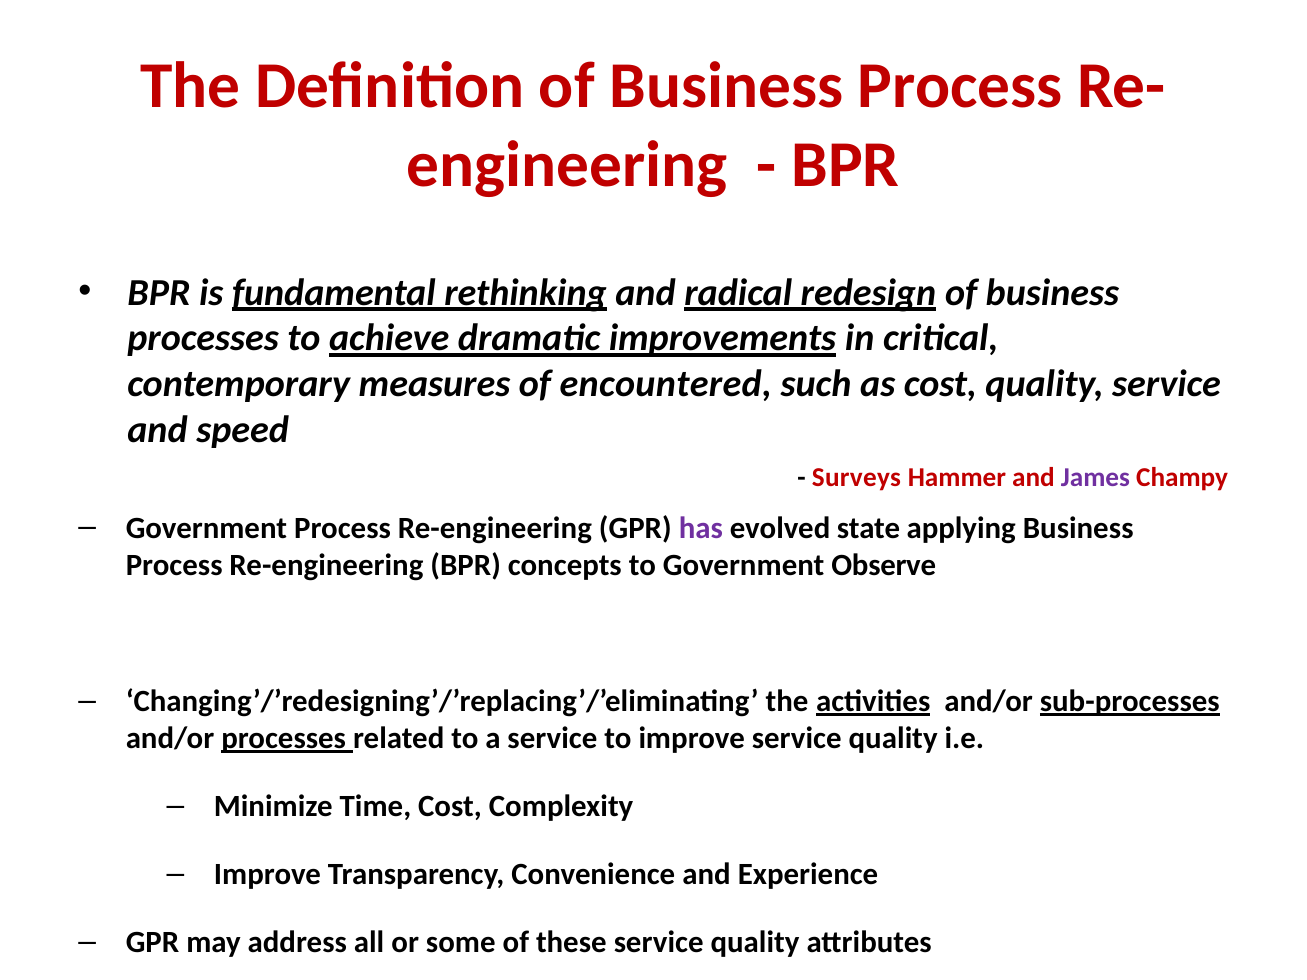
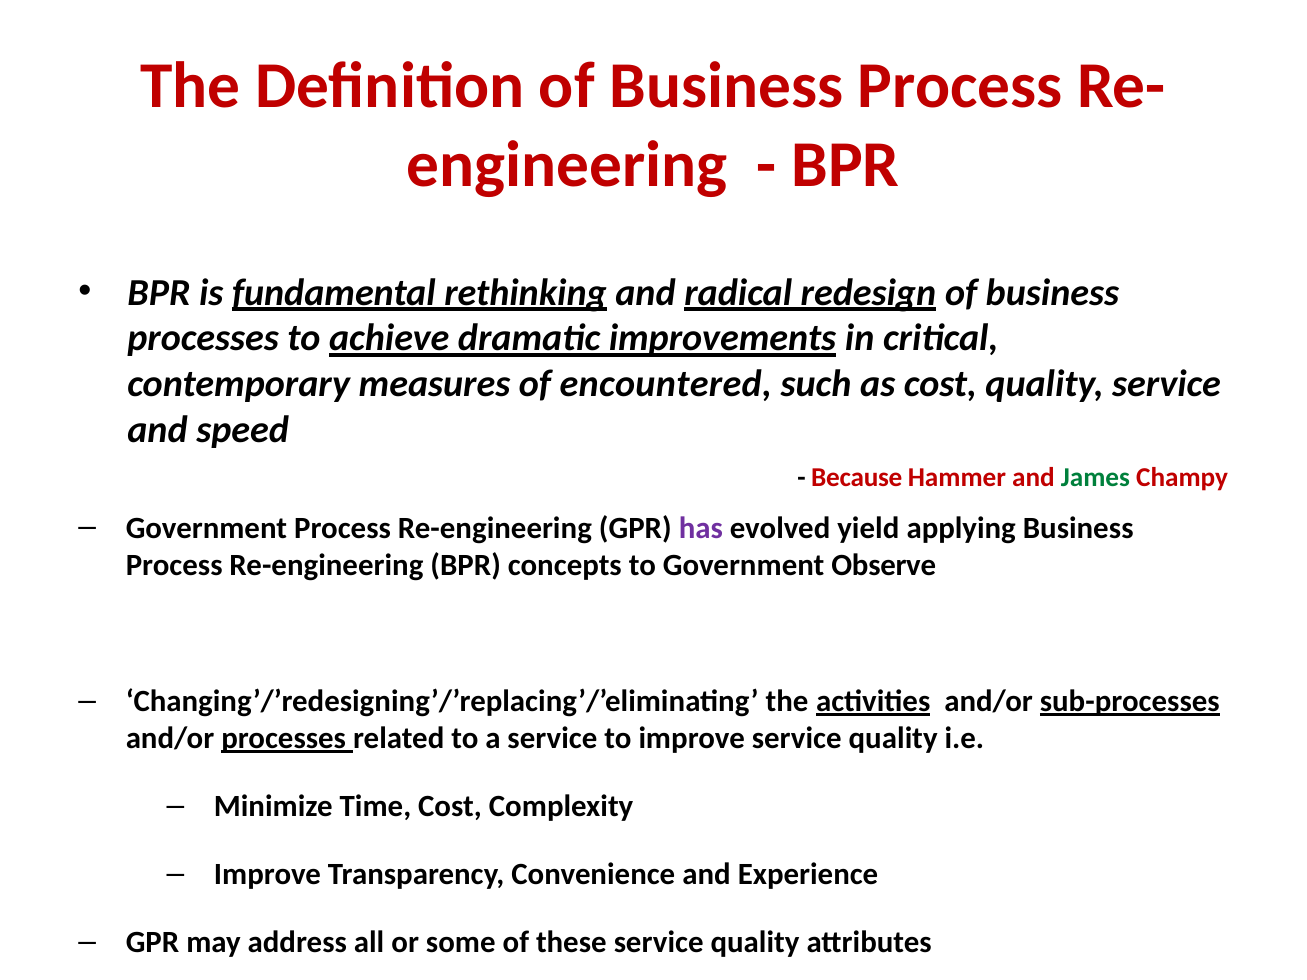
Surveys: Surveys -> Because
James colour: purple -> green
state: state -> yield
